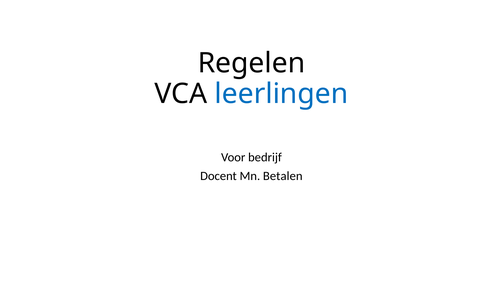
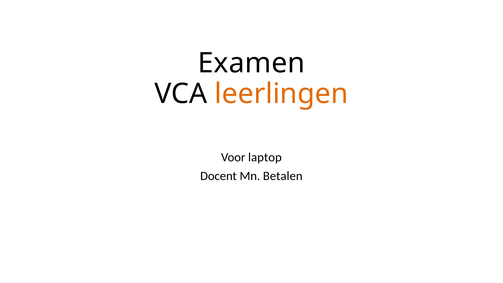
Regelen: Regelen -> Examen
leerlingen colour: blue -> orange
bedrijf: bedrijf -> laptop
